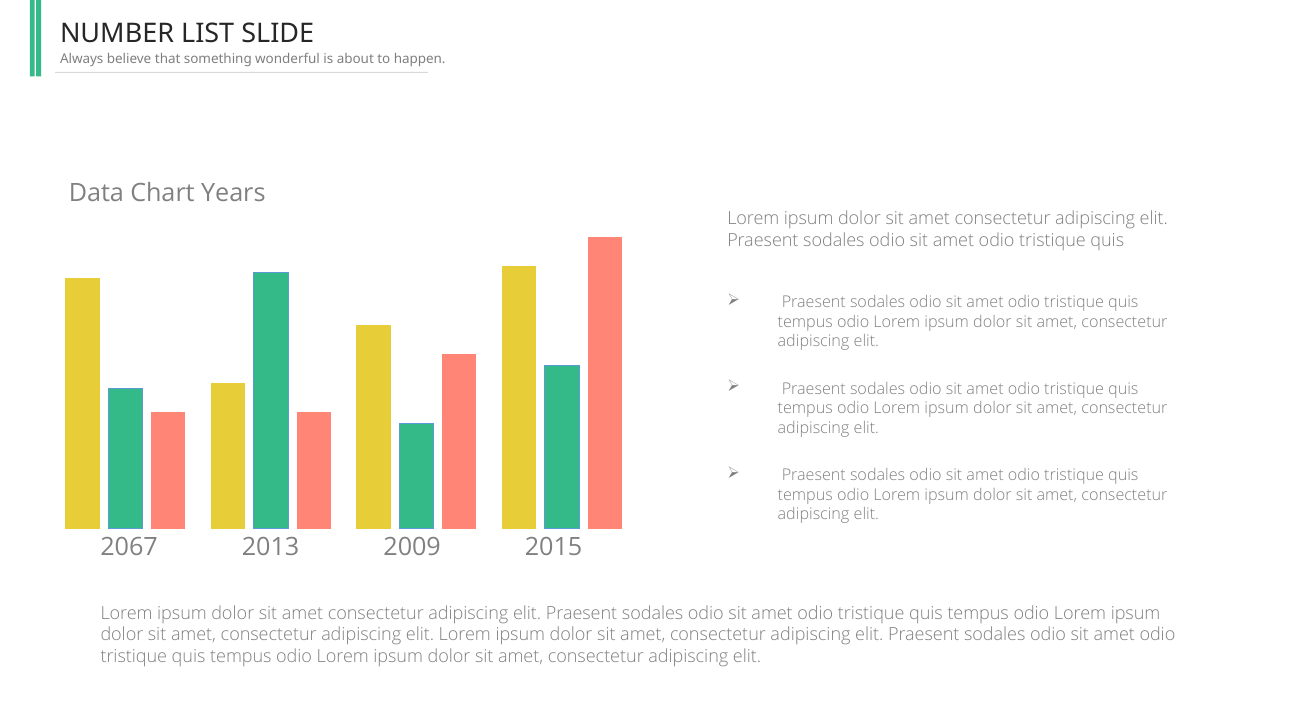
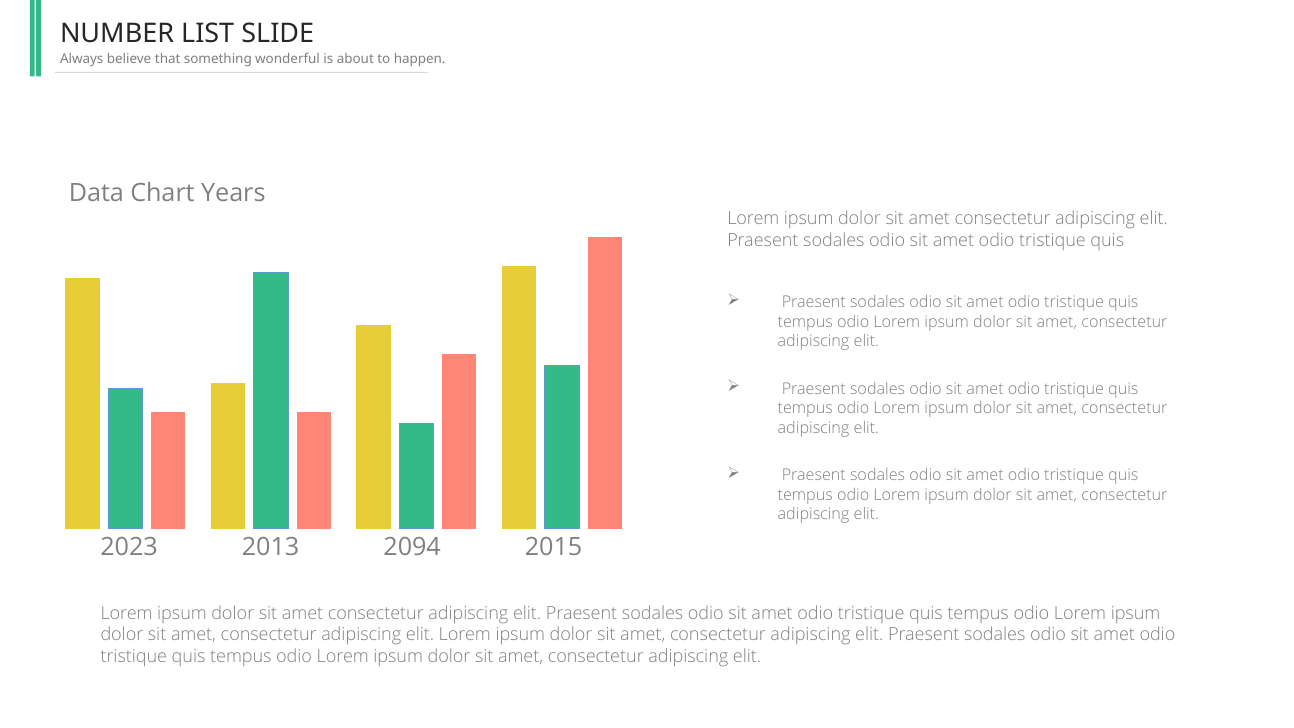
2067: 2067 -> 2023
2009: 2009 -> 2094
